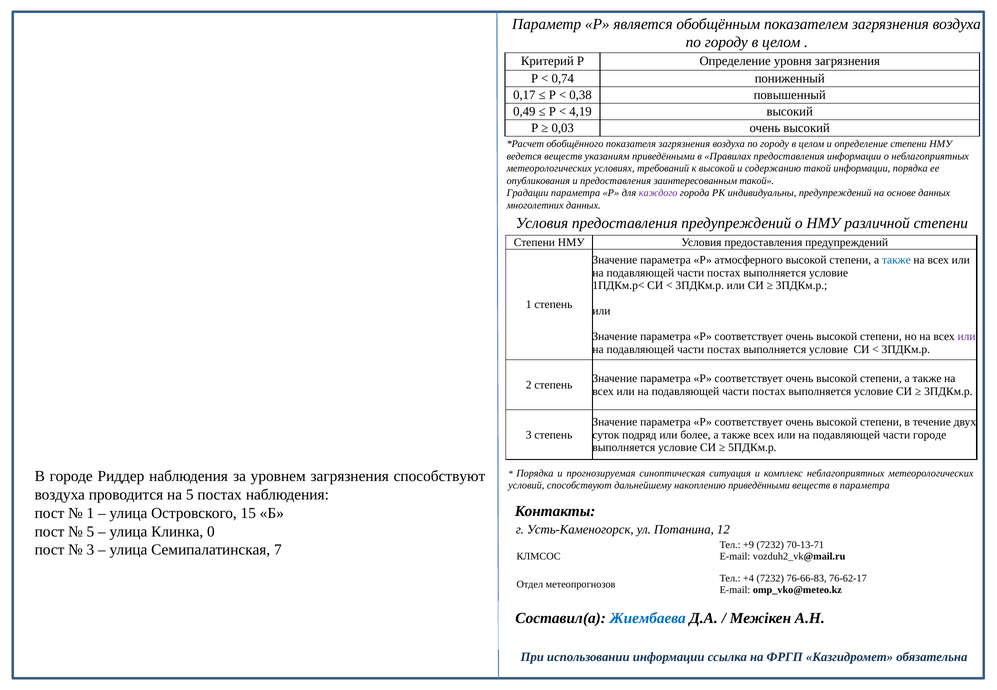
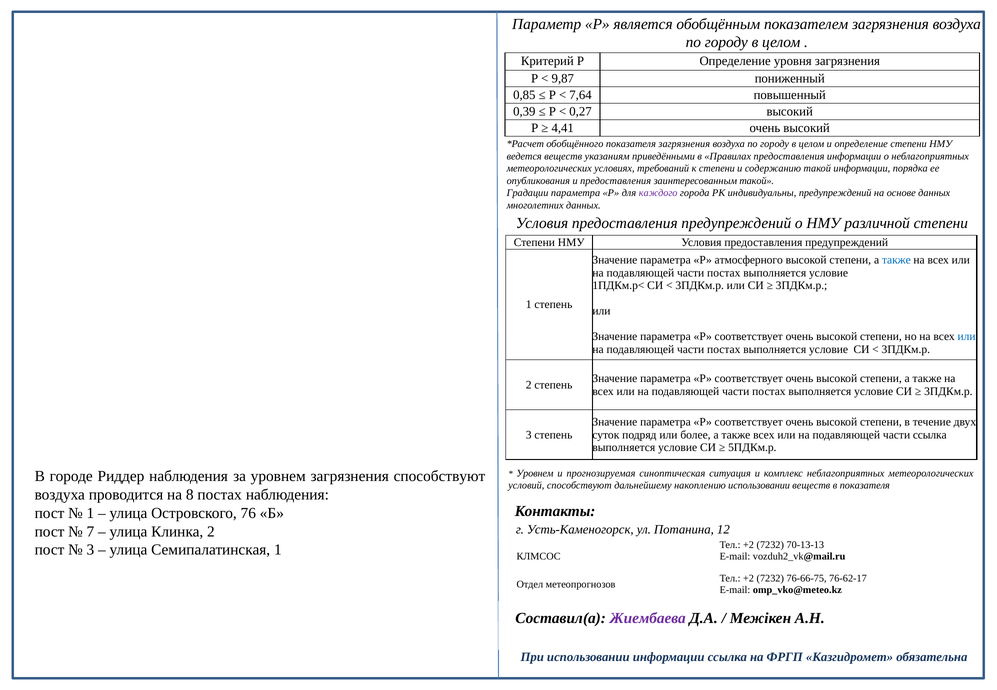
0,74: 0,74 -> 9,87
0,17: 0,17 -> 0,85
0,38: 0,38 -> 7,64
0,49: 0,49 -> 0,39
4,19: 4,19 -> 0,27
0,03: 0,03 -> 4,41
к высокой: высокой -> степени
или at (967, 337) colour: purple -> blue
части городе: городе -> ссылка
Порядка at (535, 473): Порядка -> Уровнем
накоплению приведёнными: приведёнными -> использовании
в параметра: параметра -> показателя
на 5: 5 -> 8
15: 15 -> 76
5 at (90, 532): 5 -> 7
Клинка 0: 0 -> 2
+9 at (749, 545): +9 -> +2
70-13-71: 70-13-71 -> 70-13-13
Семипалатинская 7: 7 -> 1
+4 at (749, 579): +4 -> +2
76-66-83: 76-66-83 -> 76-66-75
Жиембаева colour: blue -> purple
